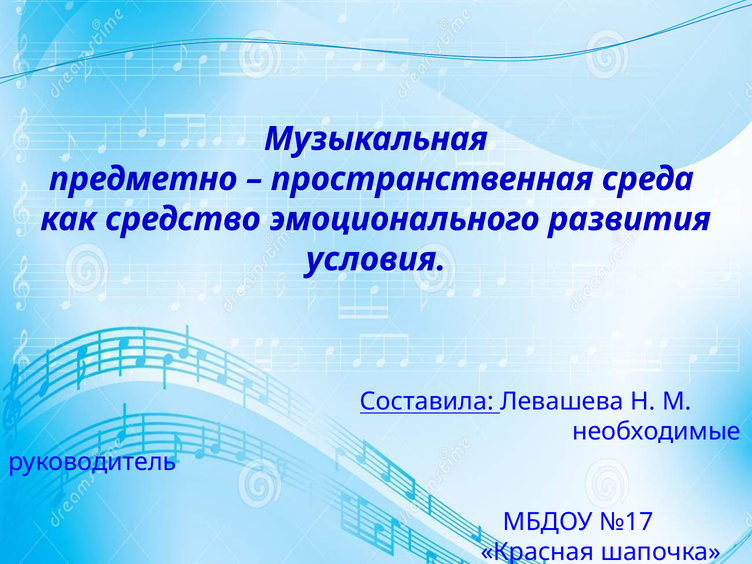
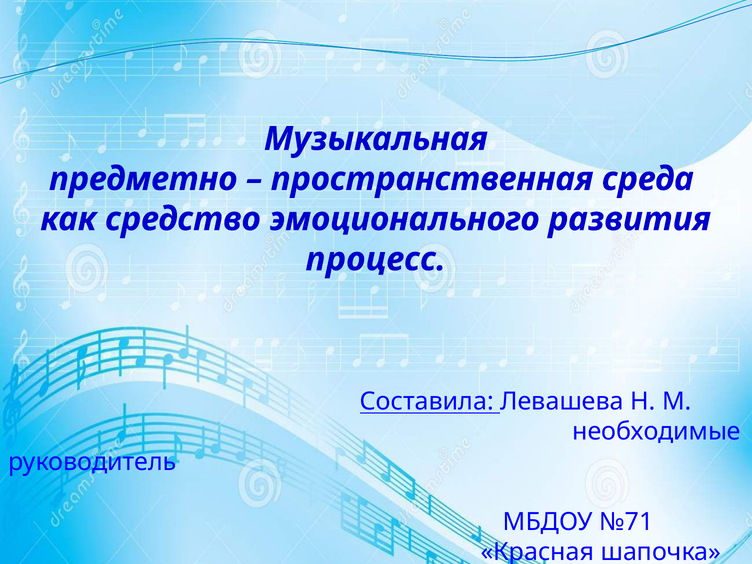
условия: условия -> процесс
№17: №17 -> №71
